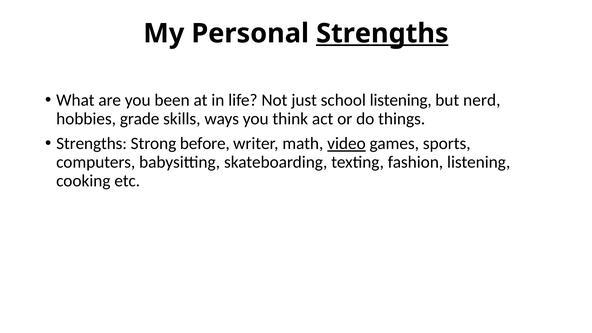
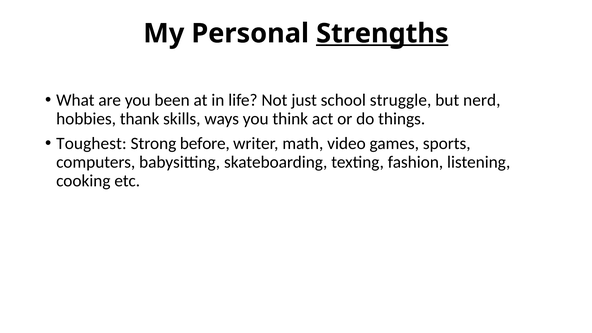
school listening: listening -> struggle
grade: grade -> thank
Strengths at (92, 144): Strengths -> Toughest
video underline: present -> none
